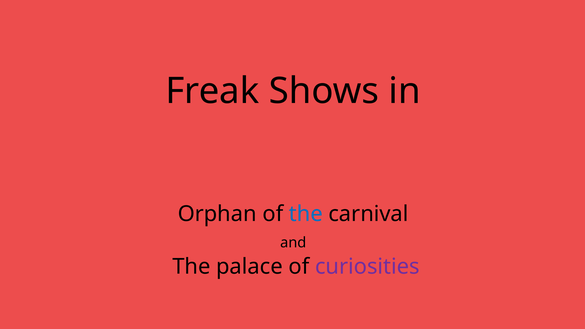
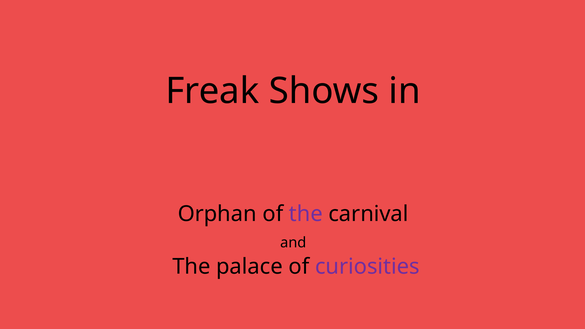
the at (306, 214) colour: blue -> purple
